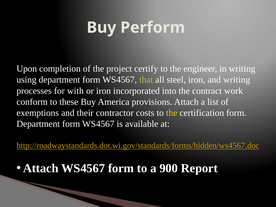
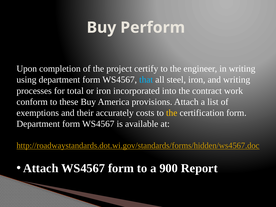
that colour: light green -> light blue
with: with -> total
contractor: contractor -> accurately
